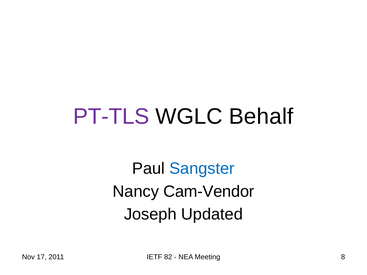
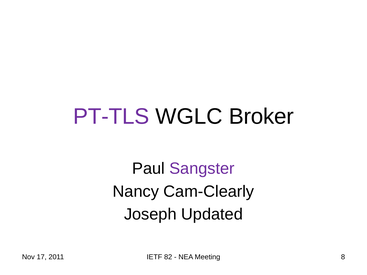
Behalf: Behalf -> Broker
Sangster colour: blue -> purple
Cam-Vendor: Cam-Vendor -> Cam-Clearly
